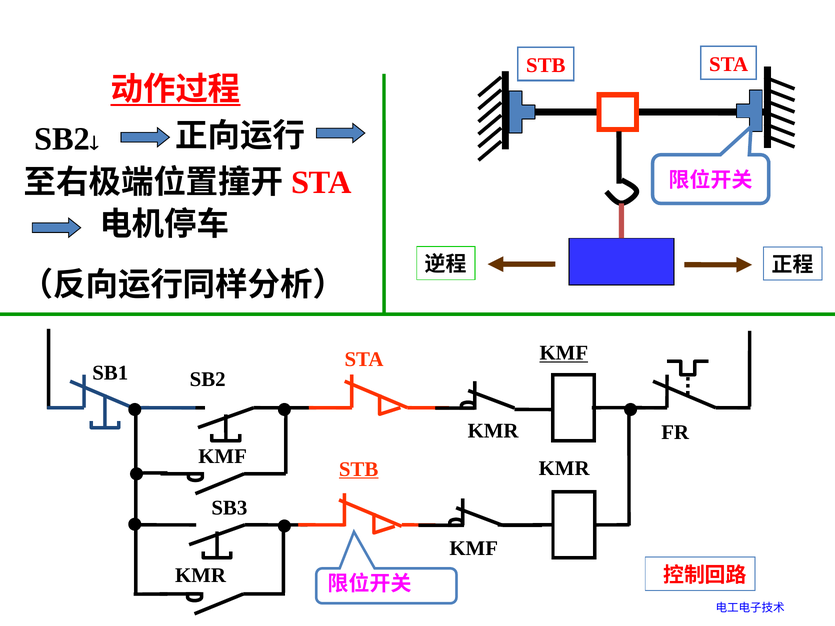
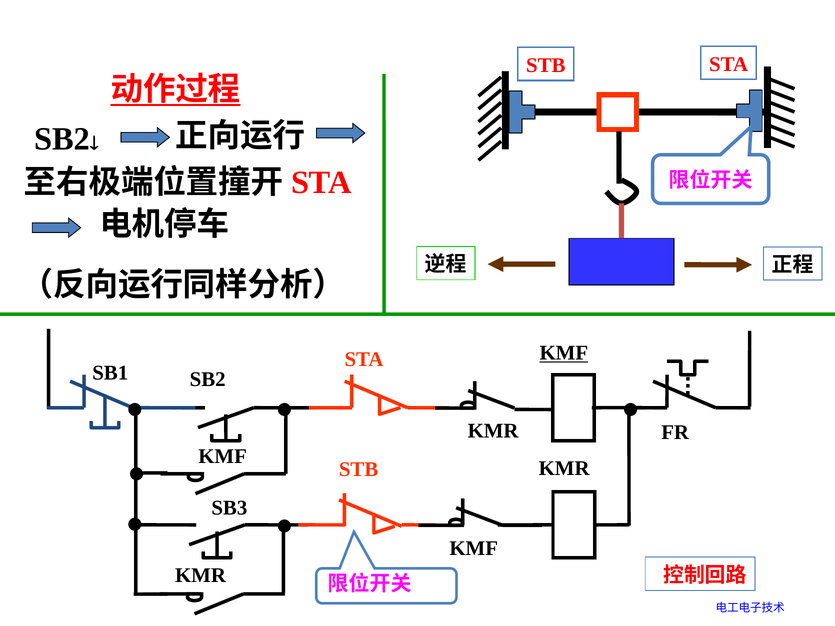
STB at (359, 469) underline: present -> none
